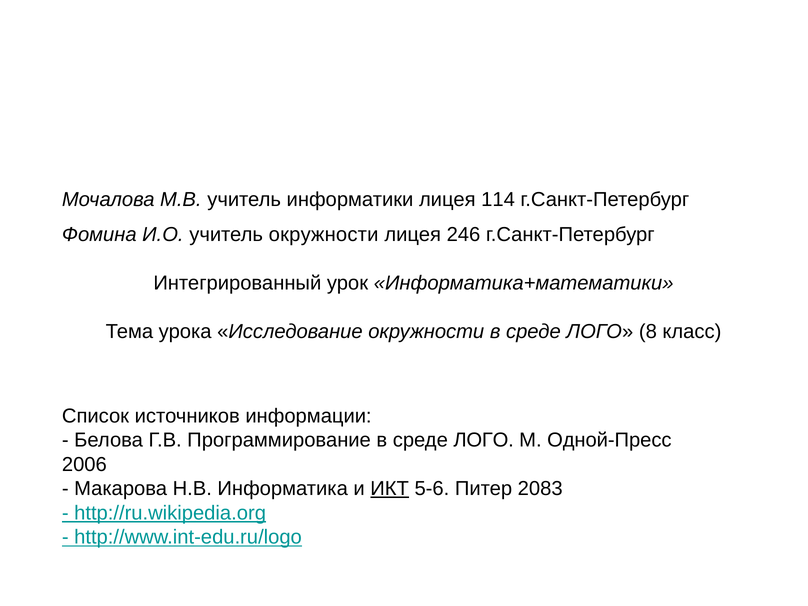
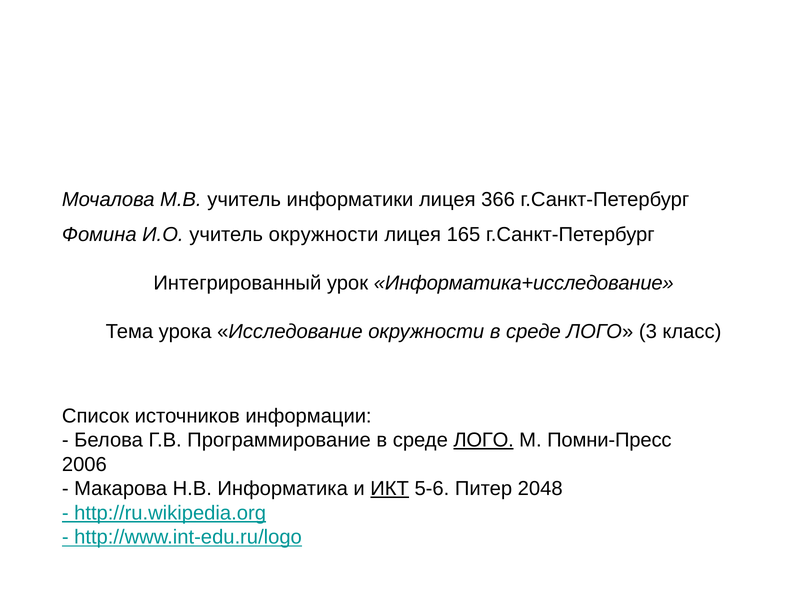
114: 114 -> 366
246: 246 -> 165
Информатика+математики: Информатика+математики -> Информатика+исследование
8: 8 -> 3
ЛОГО at (484, 440) underline: none -> present
Одной-Пресс: Одной-Пресс -> Помни-Пресс
2083: 2083 -> 2048
